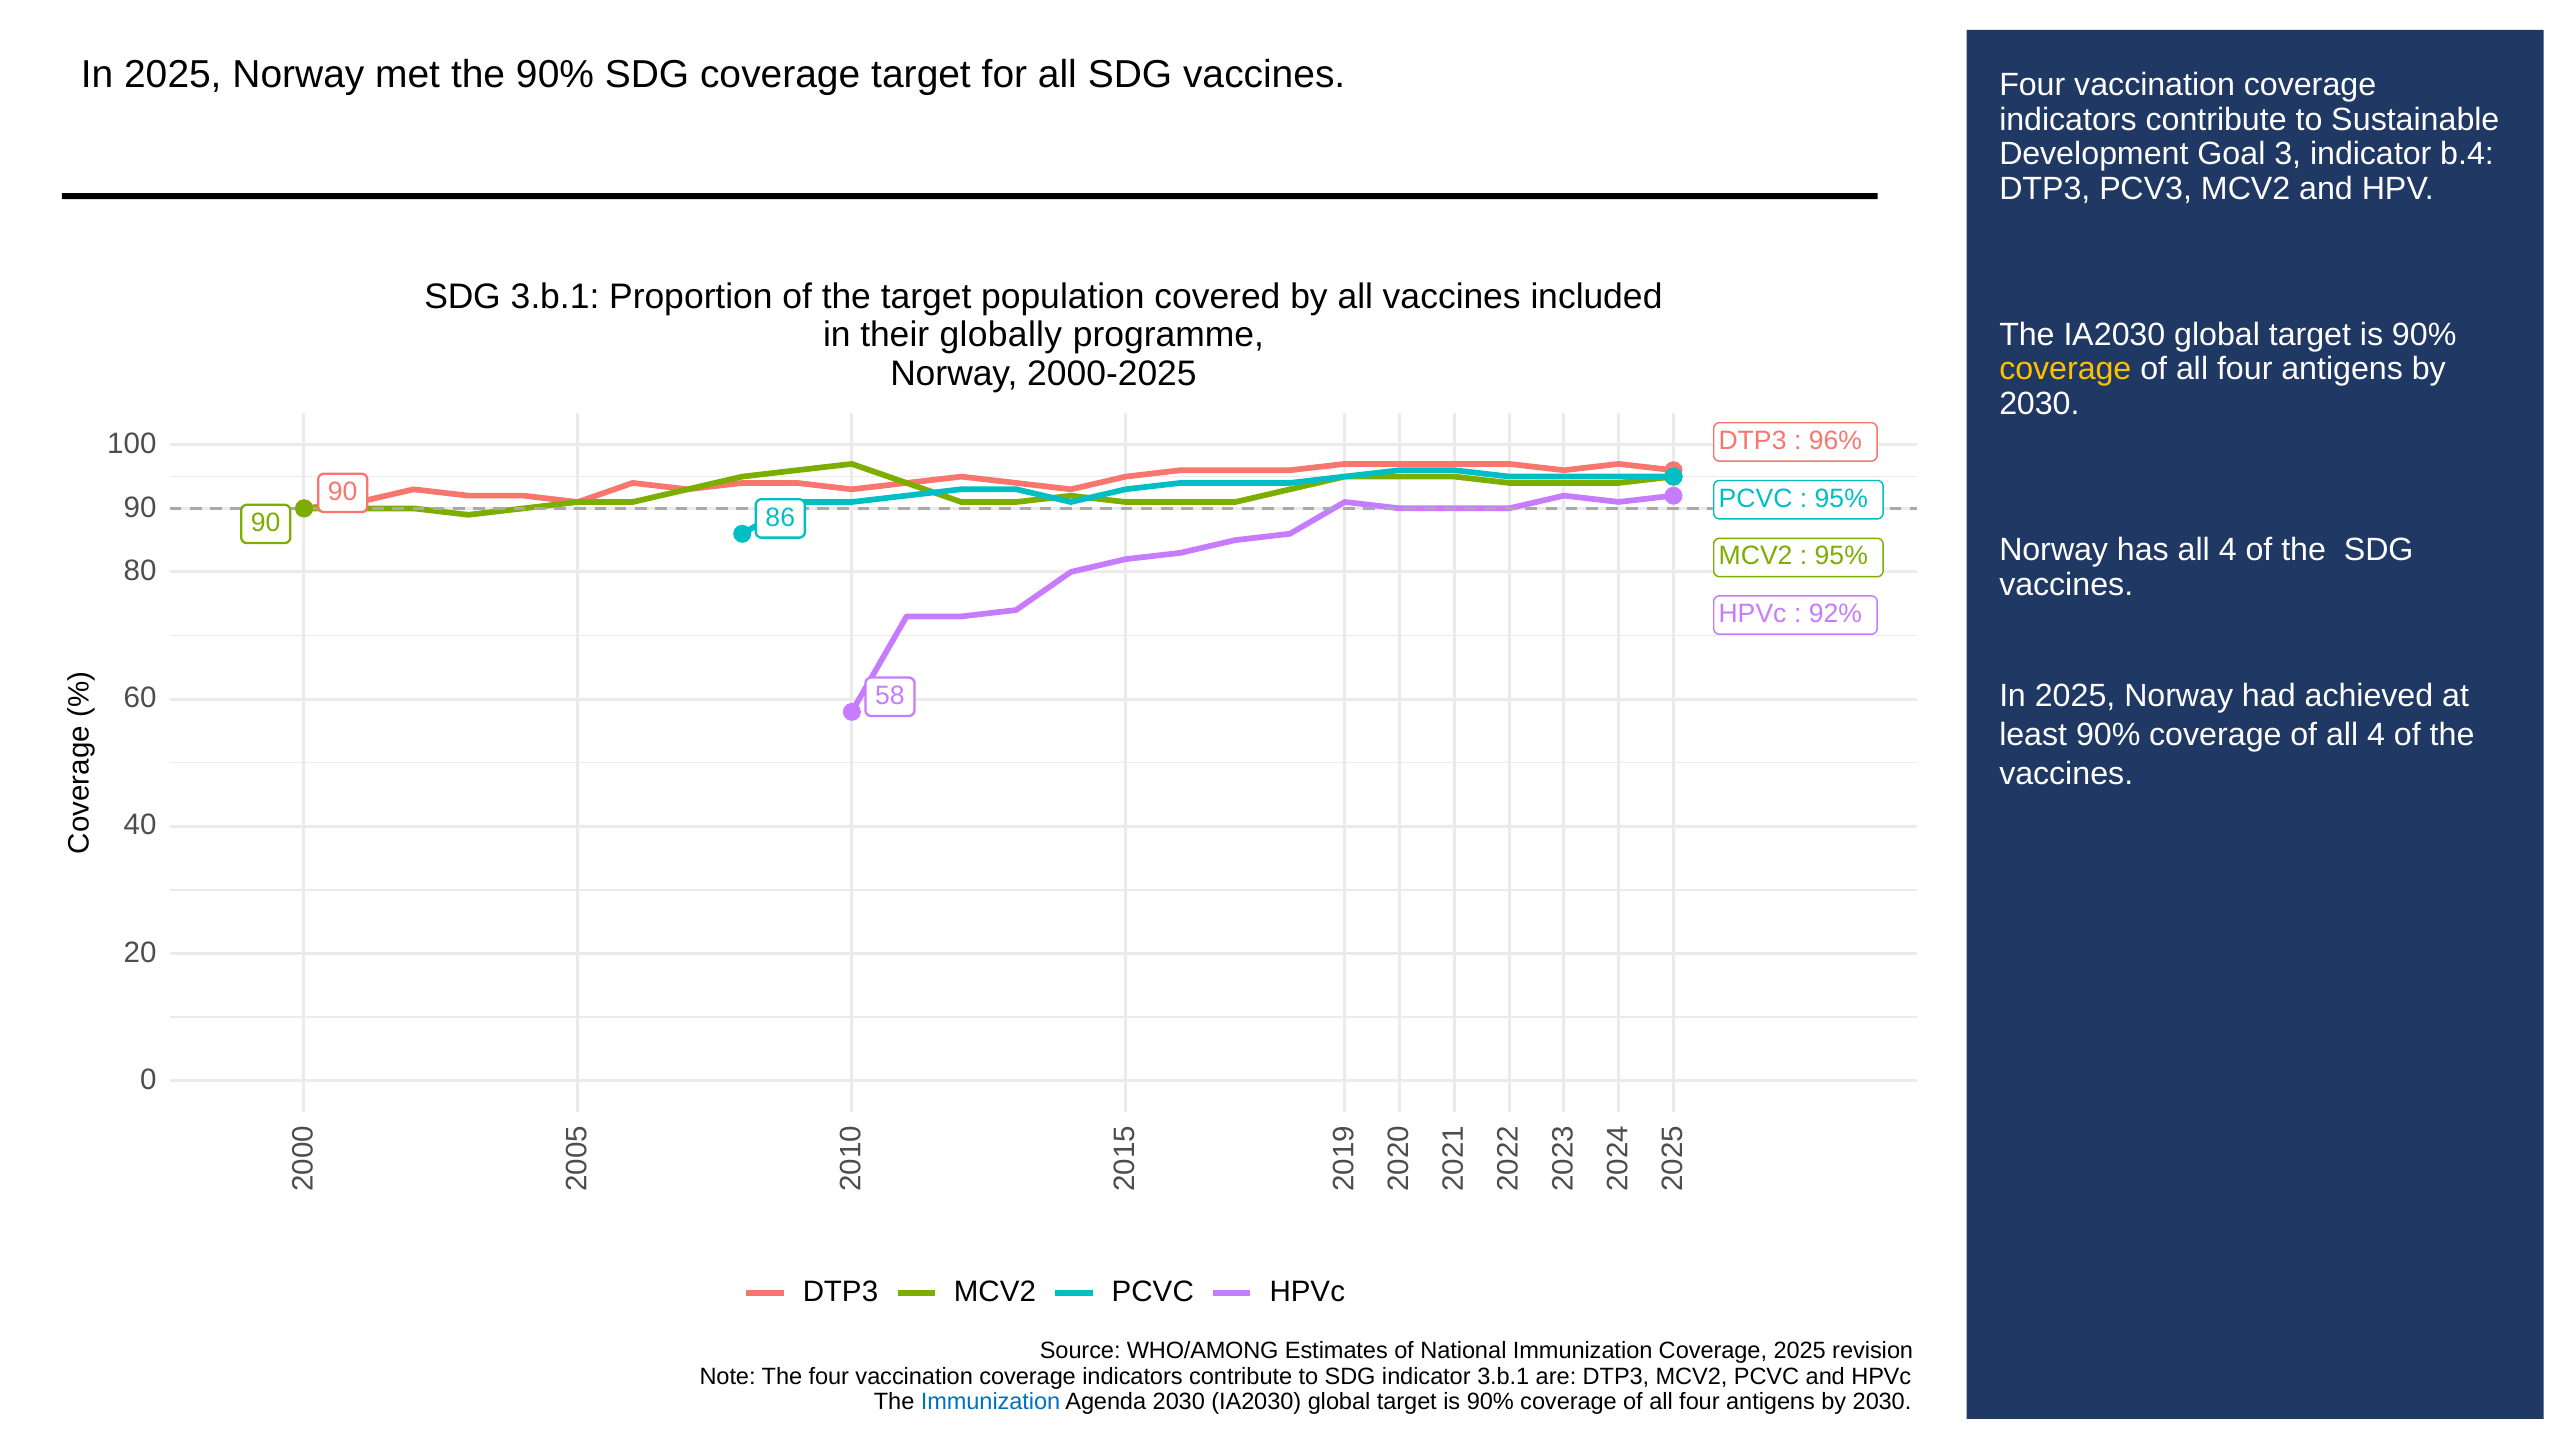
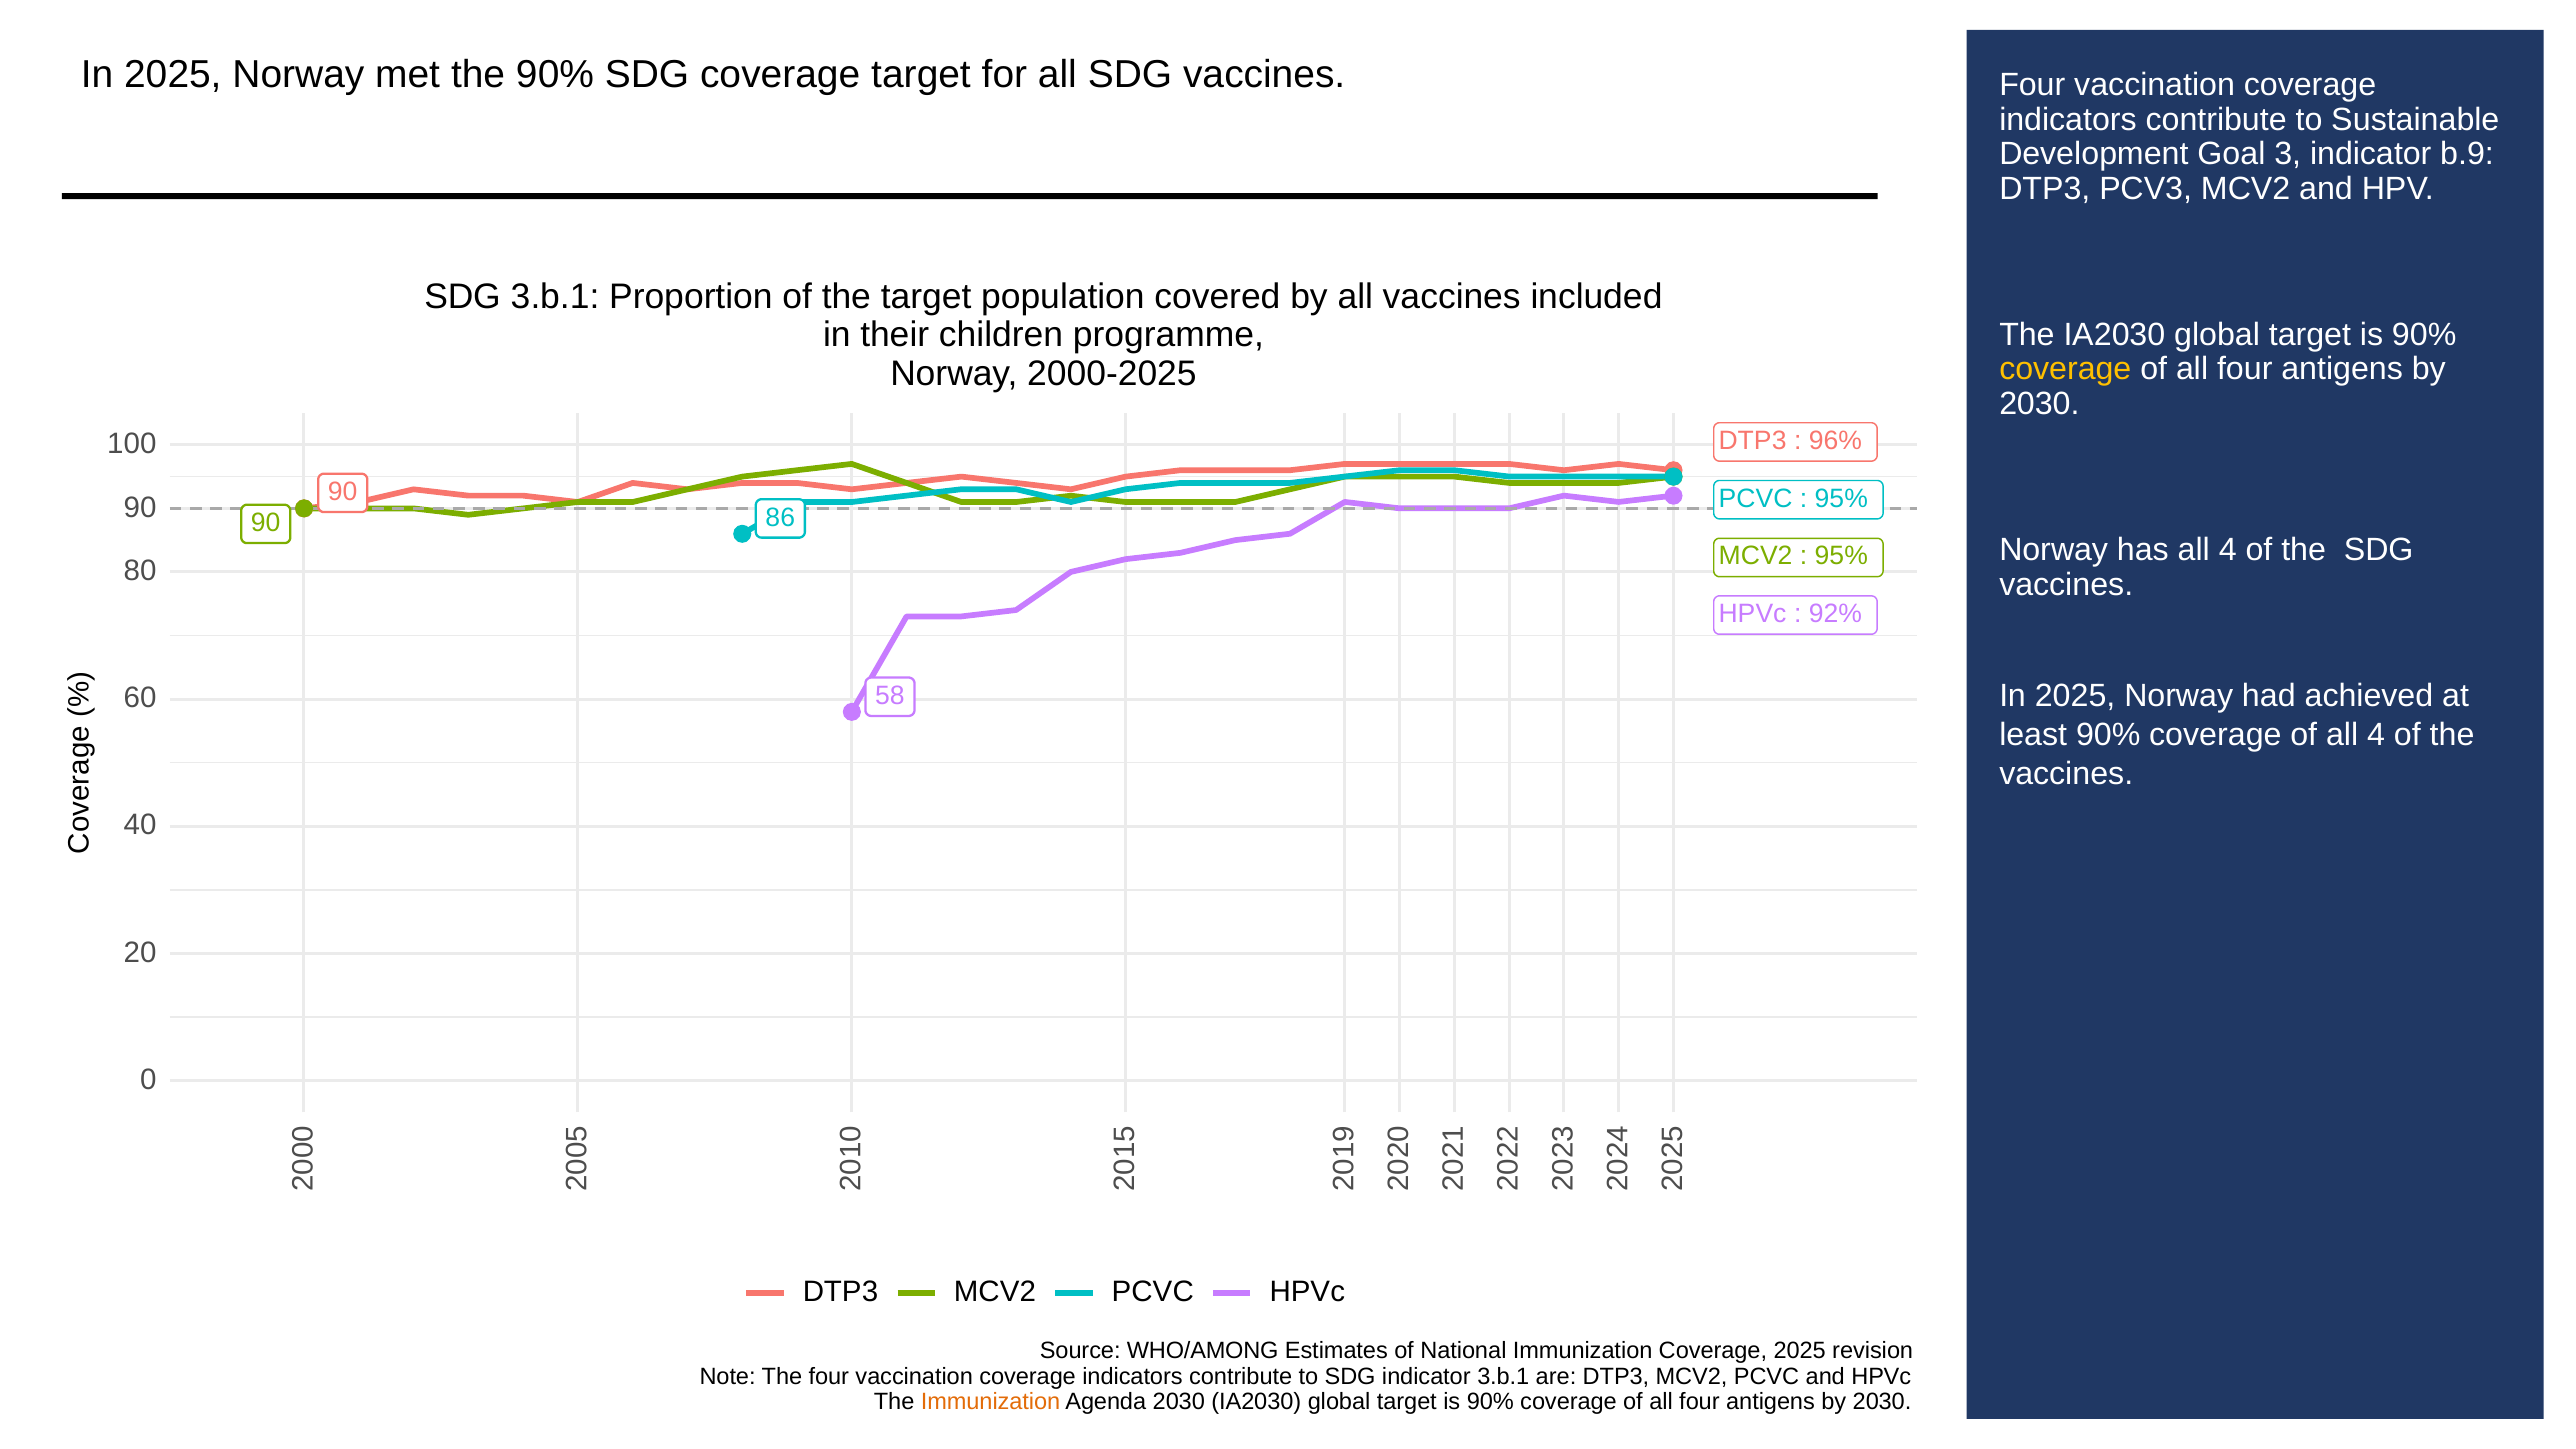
b.4: b.4 -> b.9
globally: globally -> children
Immunization at (991, 1402) colour: blue -> orange
